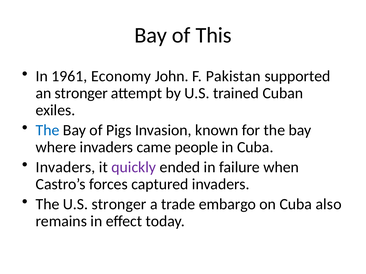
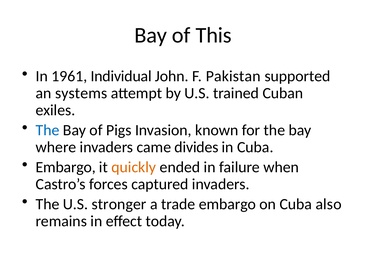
Economy: Economy -> Individual
an stronger: stronger -> systems
people: people -> divides
Invaders at (66, 167): Invaders -> Embargo
quickly colour: purple -> orange
